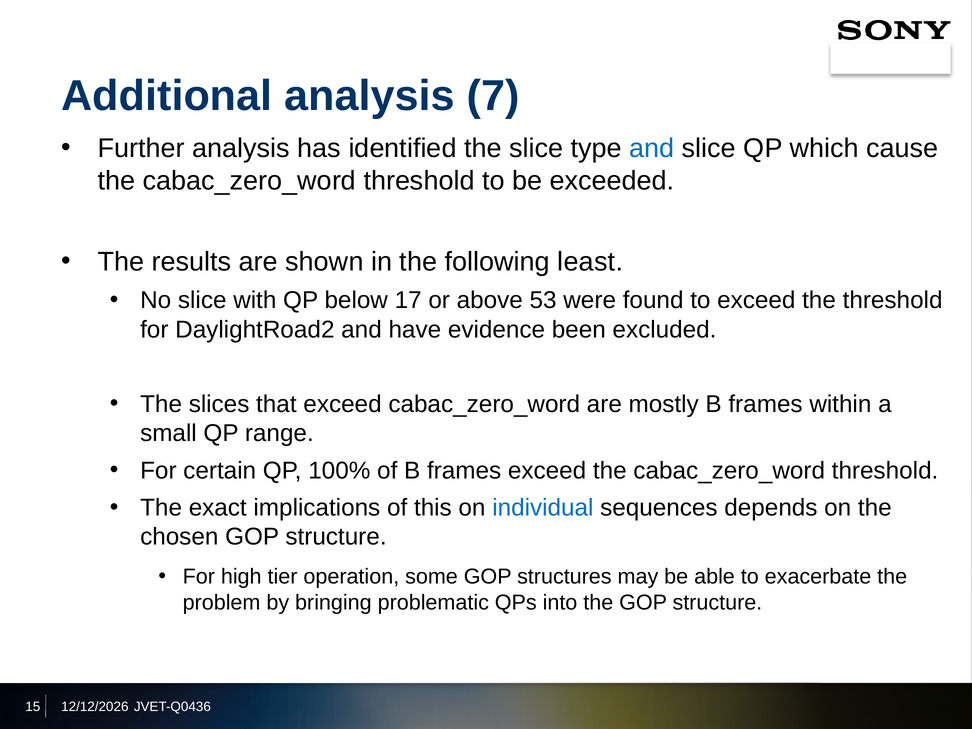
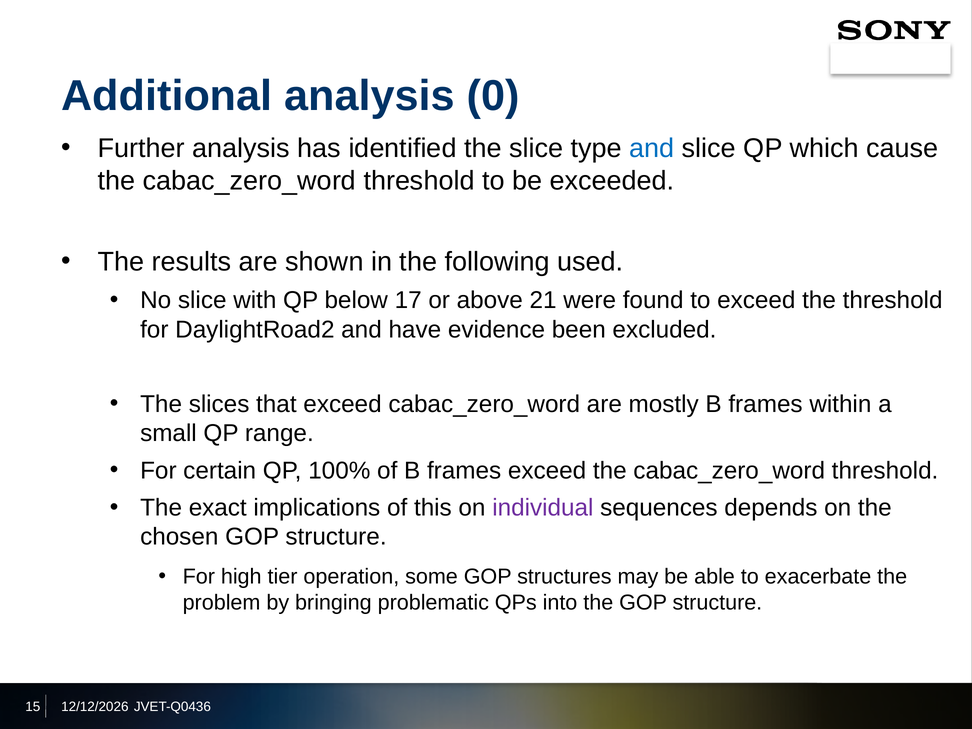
7: 7 -> 0
least: least -> used
53: 53 -> 21
individual colour: blue -> purple
